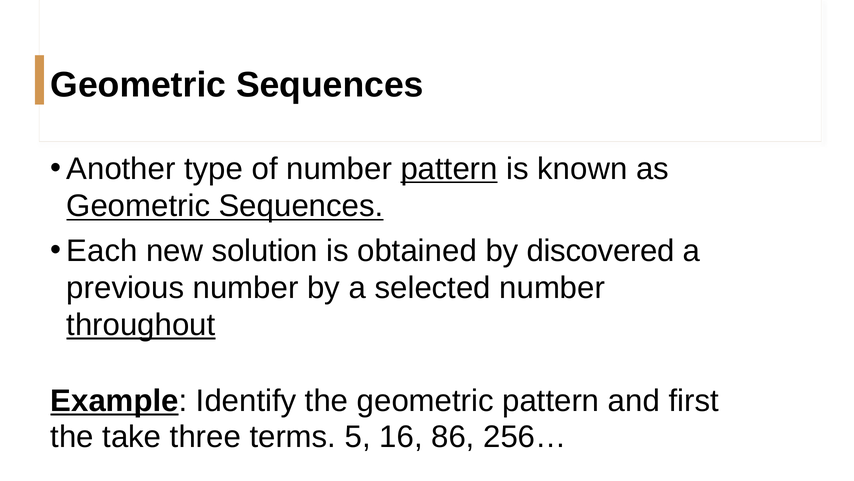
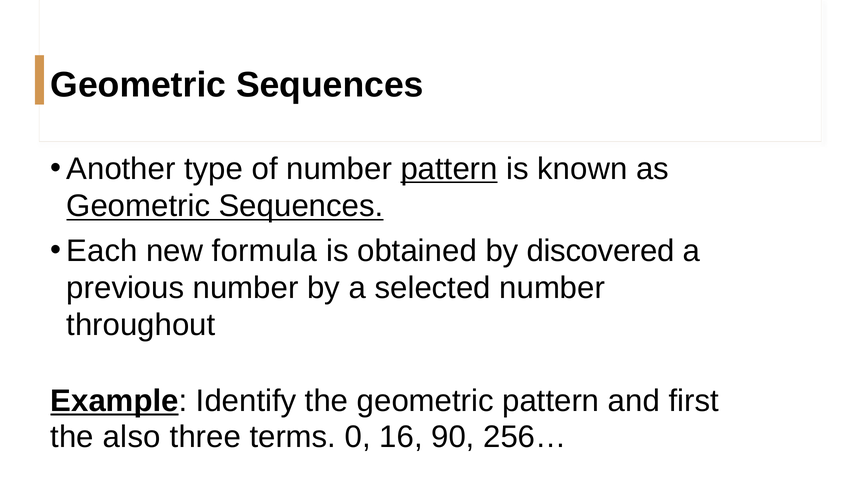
solution: solution -> formula
throughout underline: present -> none
take: take -> also
5: 5 -> 0
86: 86 -> 90
